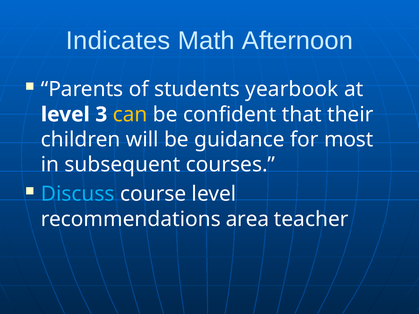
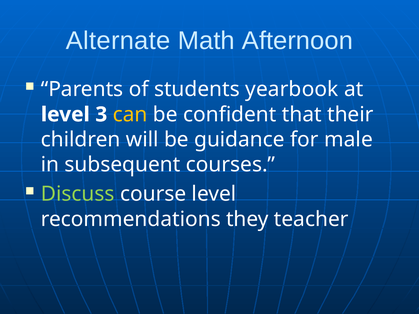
Indicates: Indicates -> Alternate
most: most -> male
Discuss colour: light blue -> light green
area: area -> they
